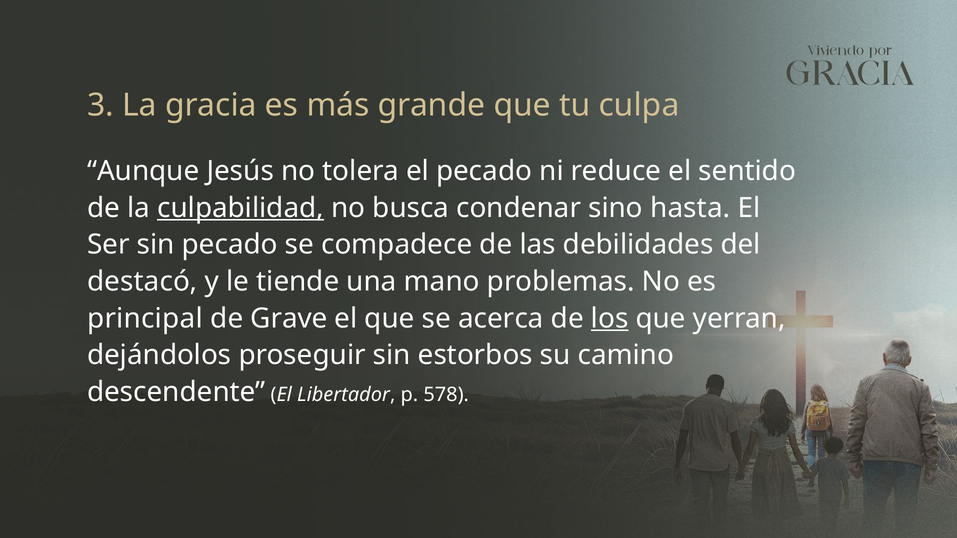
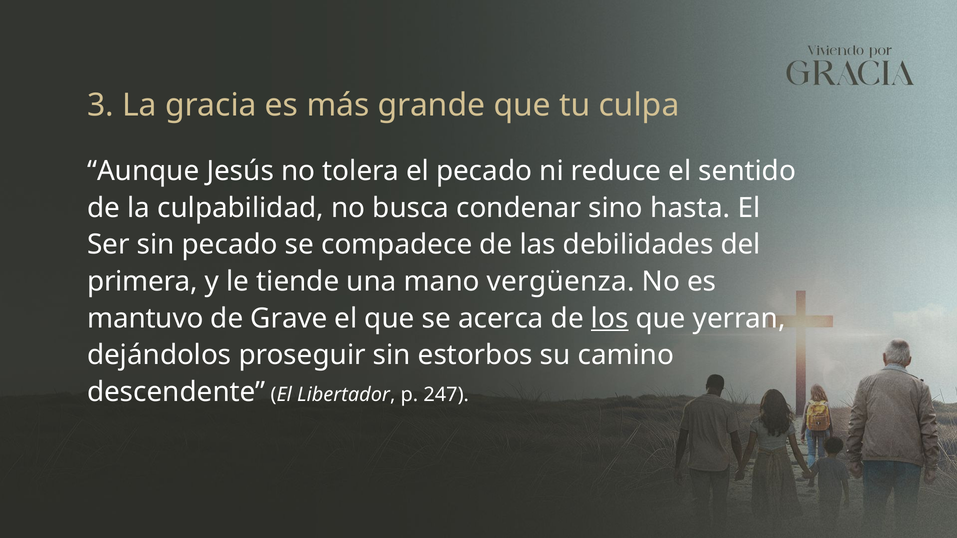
culpabilidad underline: present -> none
destacó: destacó -> primera
problemas: problemas -> vergüenza
principal: principal -> mantuvo
578: 578 -> 247
